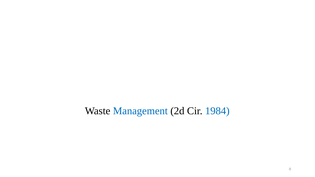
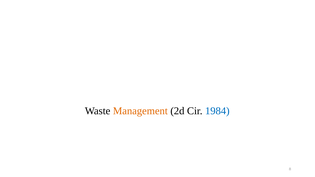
Management colour: blue -> orange
